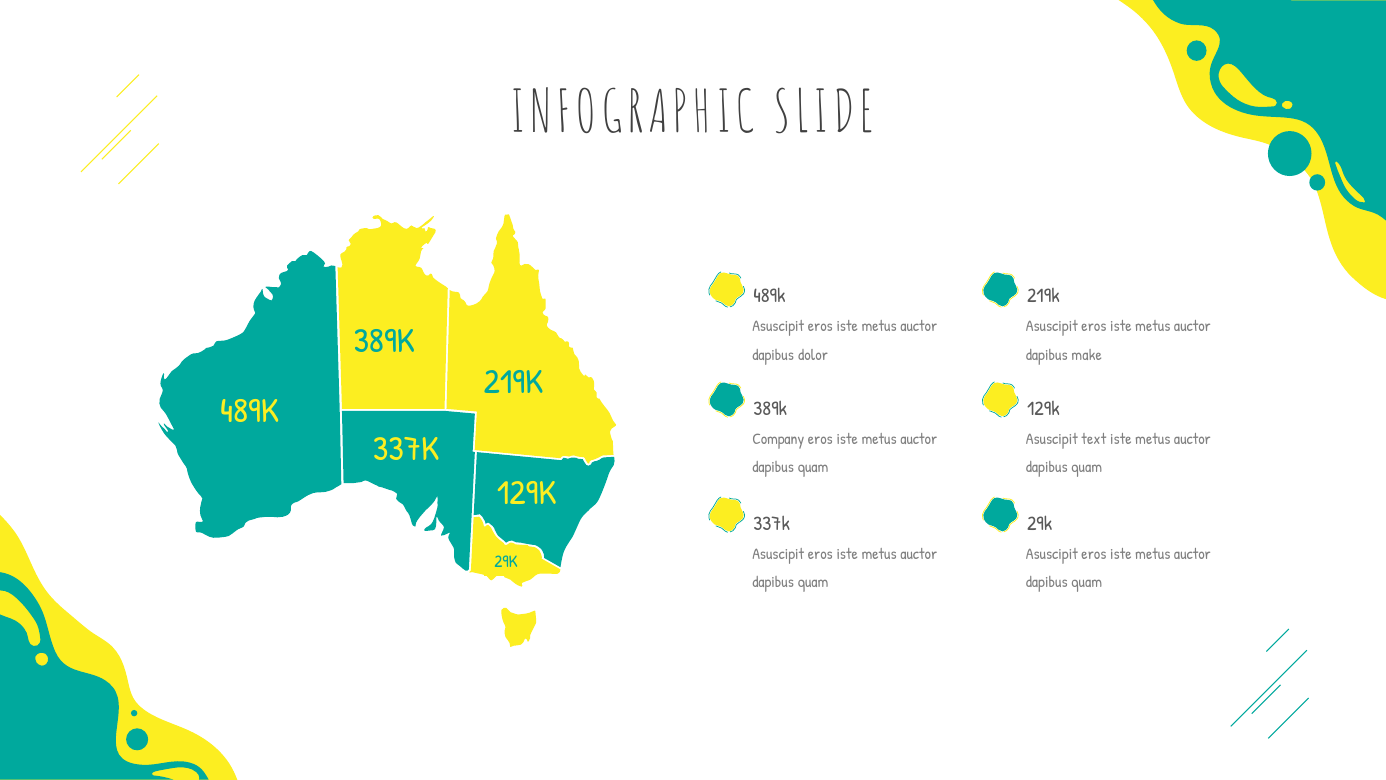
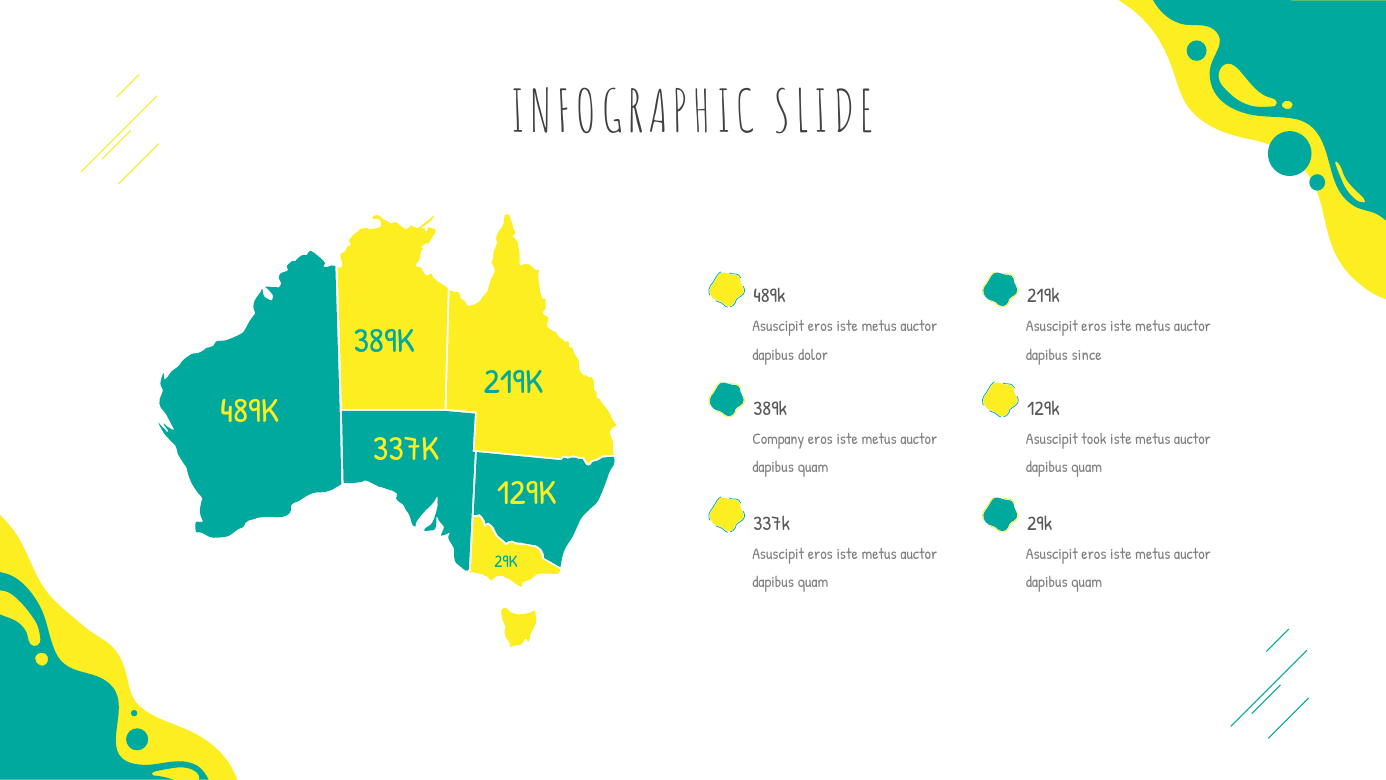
make: make -> since
text: text -> took
